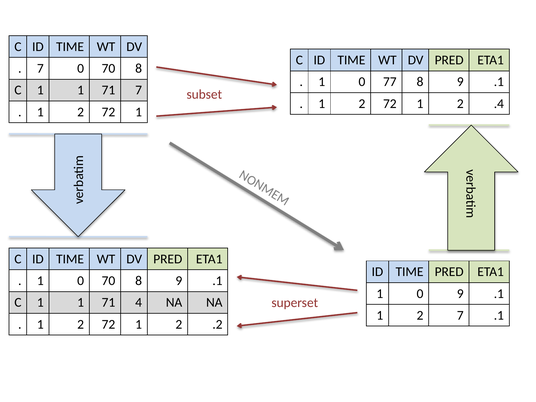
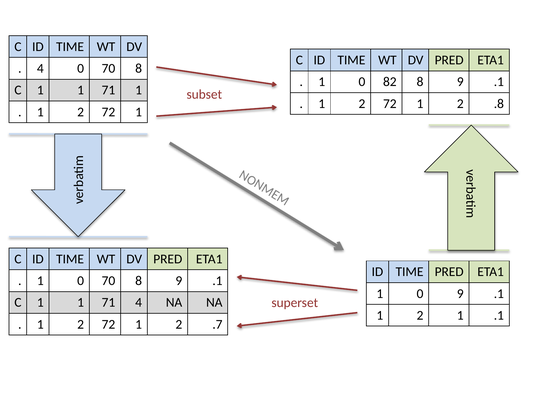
7 at (40, 68): 7 -> 4
77: 77 -> 82
71 7: 7 -> 1
.4: .4 -> .8
2 7: 7 -> 1
.2: .2 -> .7
